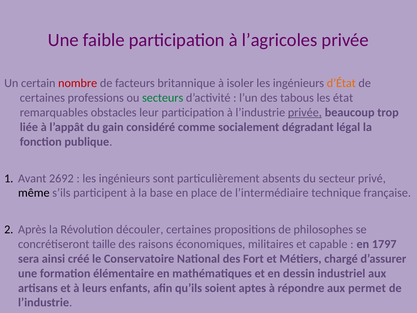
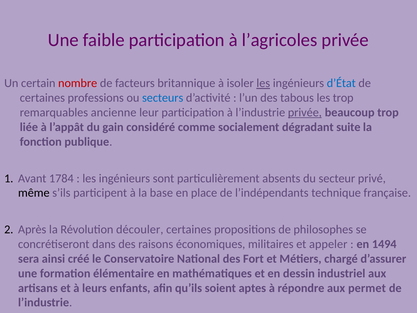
les at (263, 83) underline: none -> present
d’État colour: orange -> blue
secteurs colour: green -> blue
les état: état -> trop
obstacles: obstacles -> ancienne
légal: légal -> suite
2692: 2692 -> 1784
l’intermédiaire: l’intermédiaire -> l’indépendants
taille: taille -> dans
capable: capable -> appeler
1797: 1797 -> 1494
